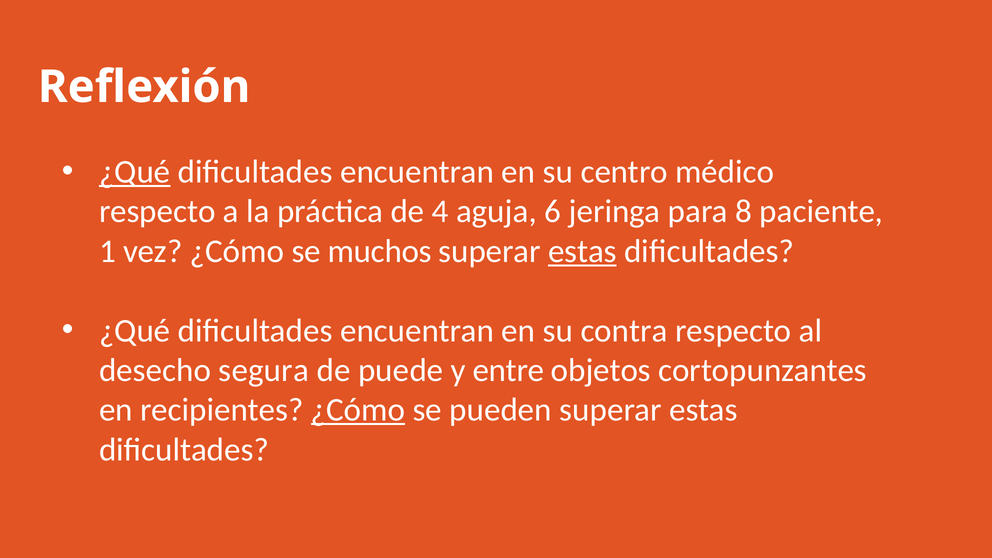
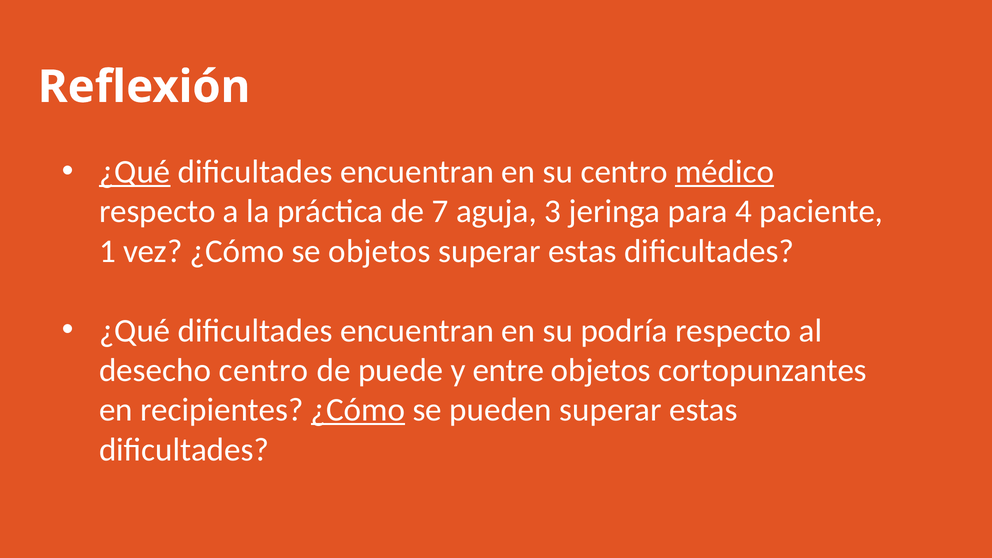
médico underline: none -> present
4: 4 -> 7
6: 6 -> 3
8: 8 -> 4
se muchos: muchos -> objetos
estas at (582, 251) underline: present -> none
contra: contra -> podría
desecho segura: segura -> centro
